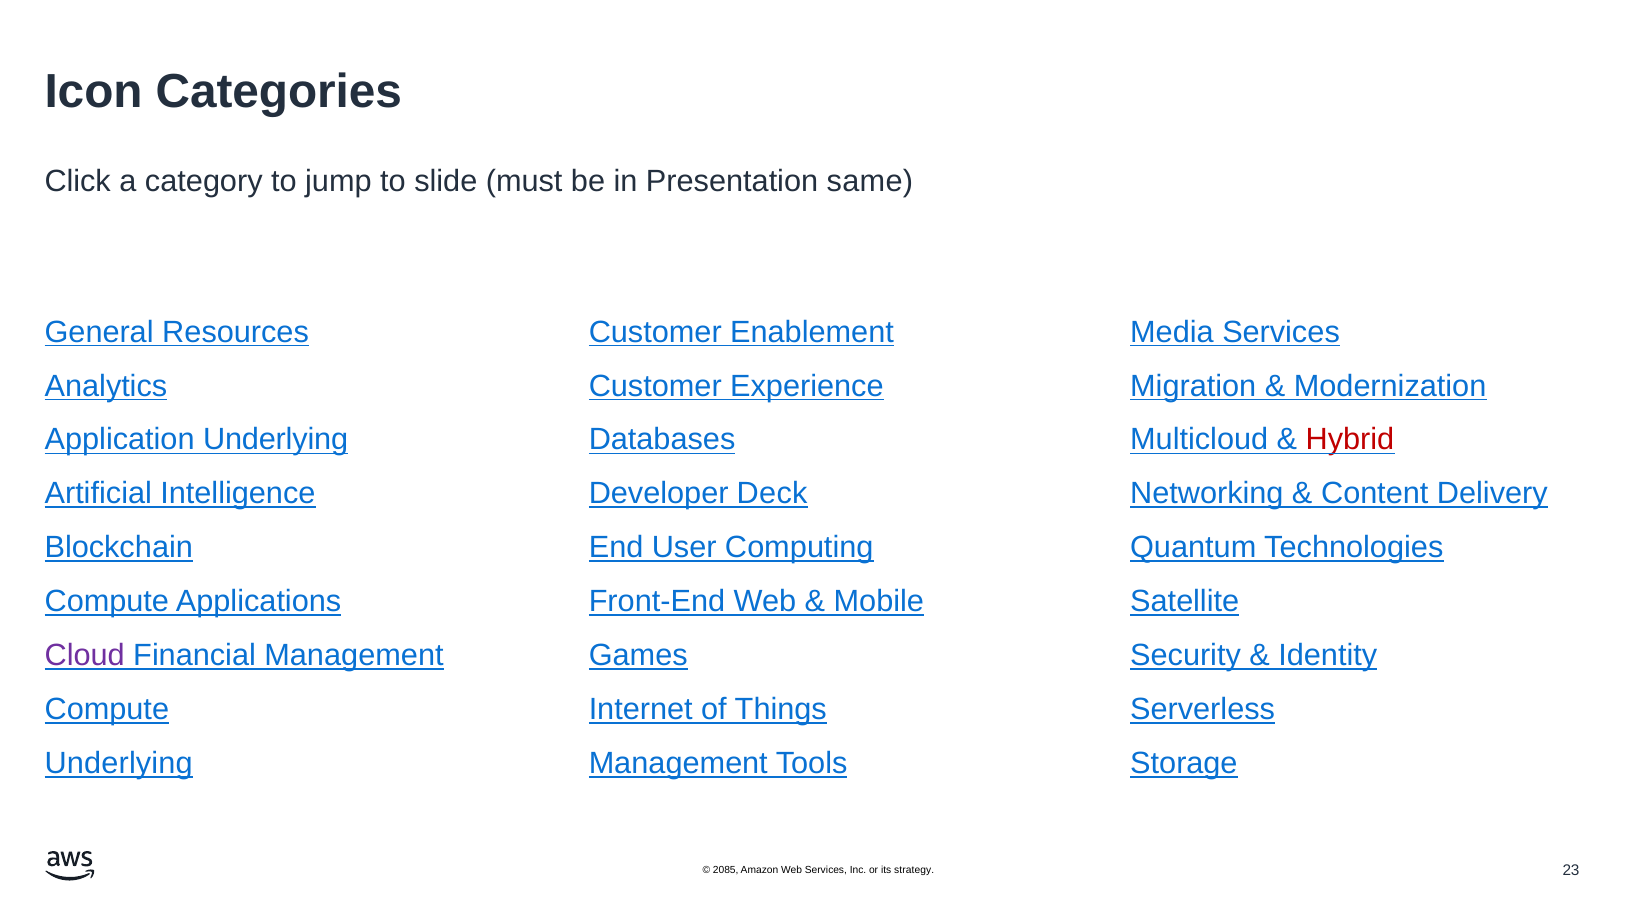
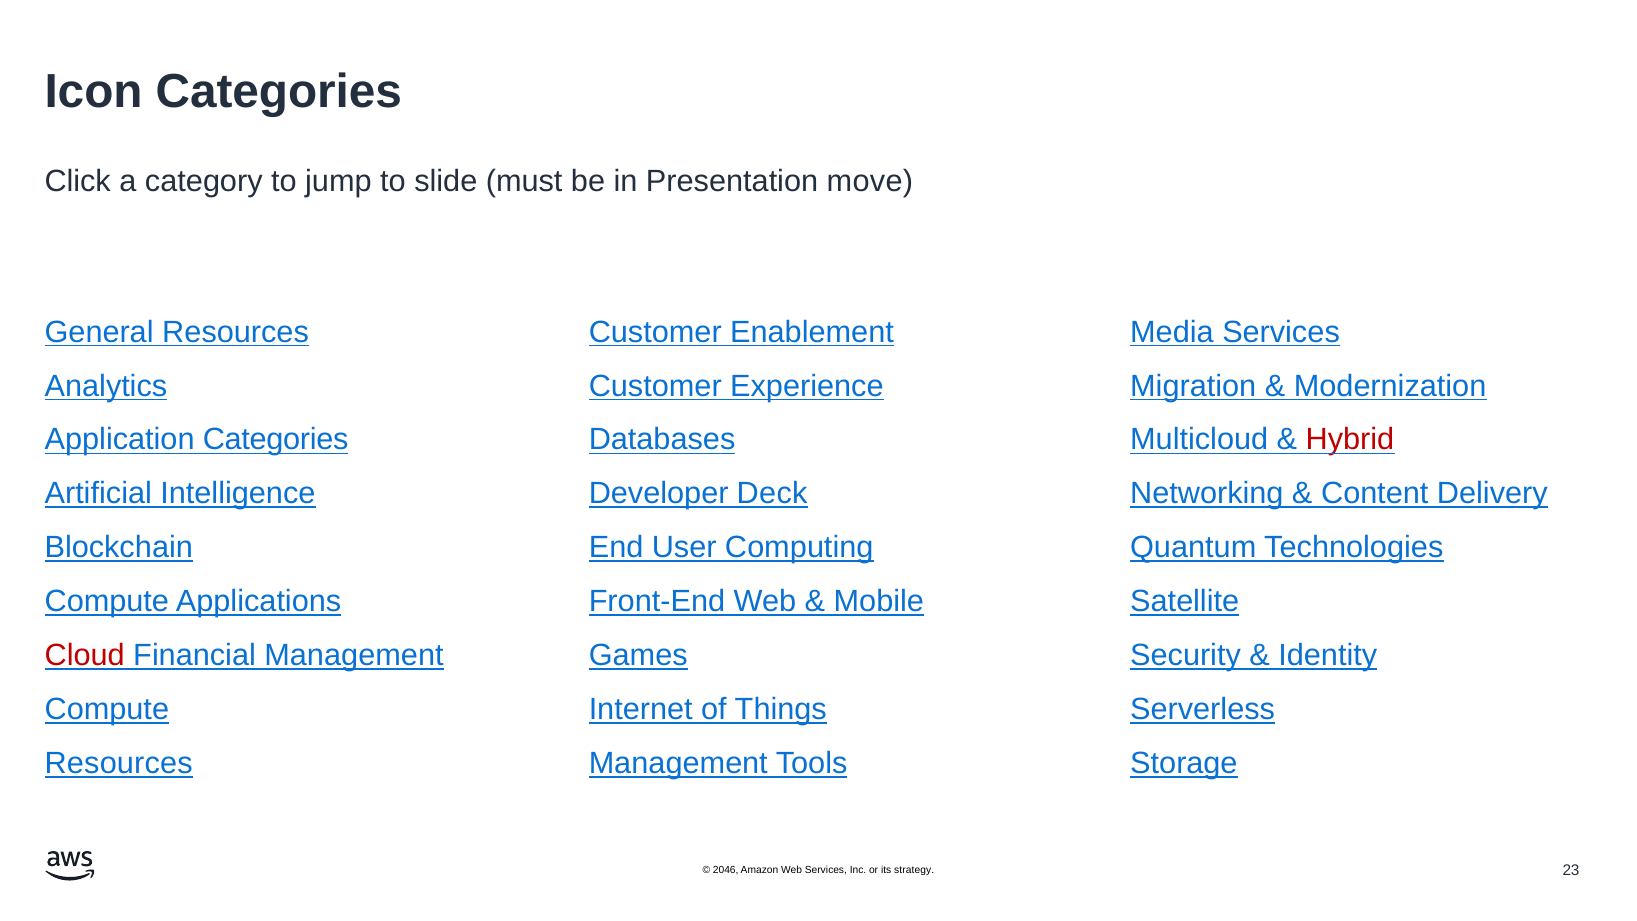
same: same -> move
Application Underlying: Underlying -> Categories
Cloud colour: purple -> red
Underlying at (119, 763): Underlying -> Resources
2085: 2085 -> 2046
